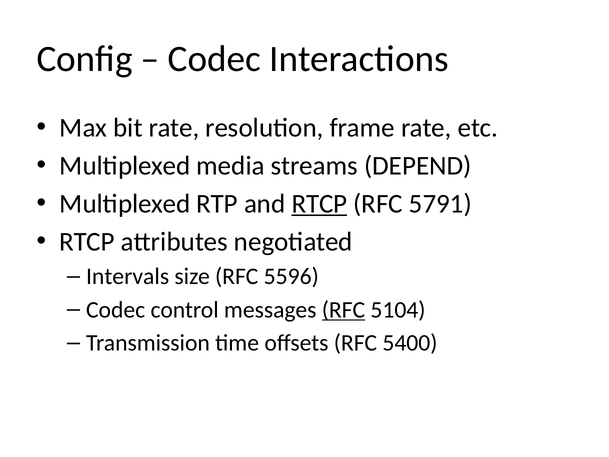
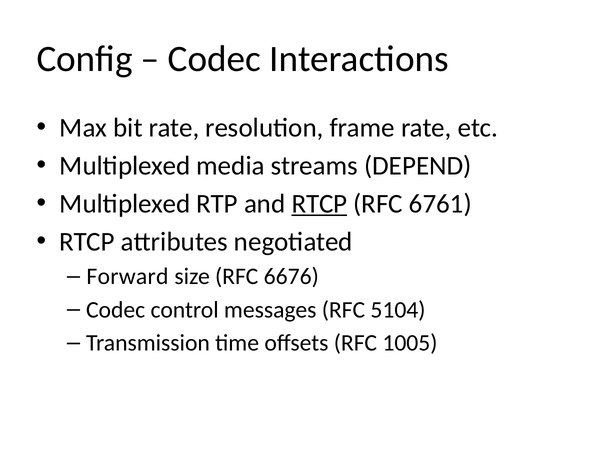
5791: 5791 -> 6761
Intervals: Intervals -> Forward
5596: 5596 -> 6676
RFC at (343, 310) underline: present -> none
5400: 5400 -> 1005
